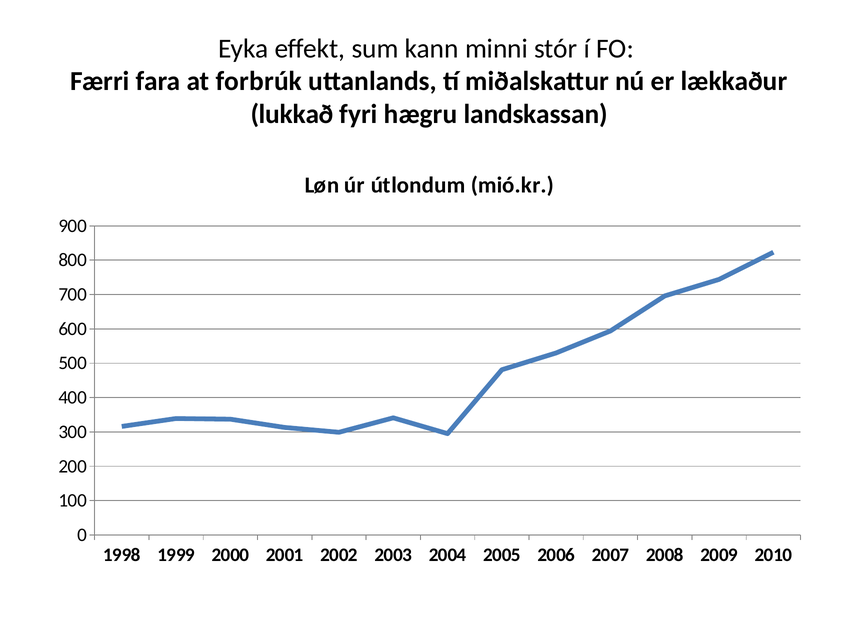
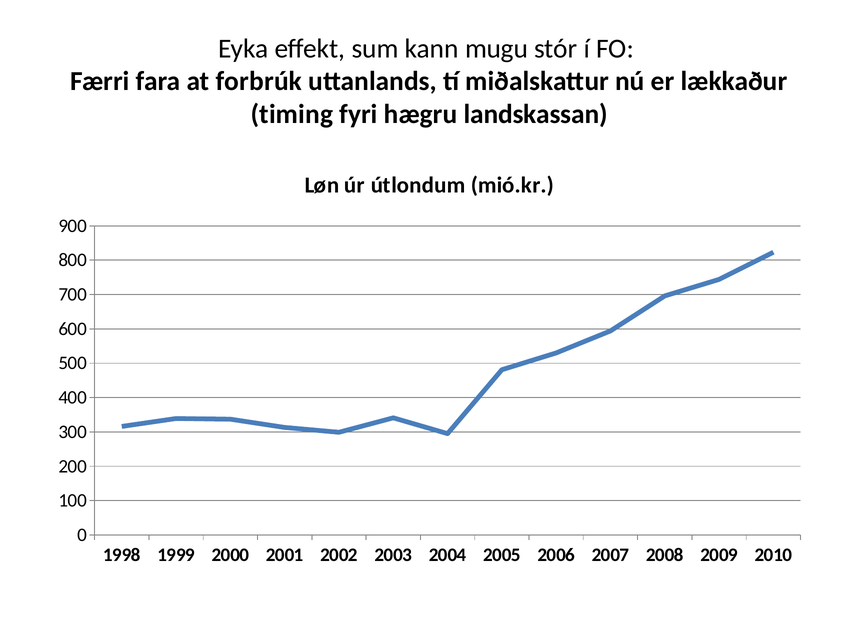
minni: minni -> mugu
lukkað: lukkað -> timing
